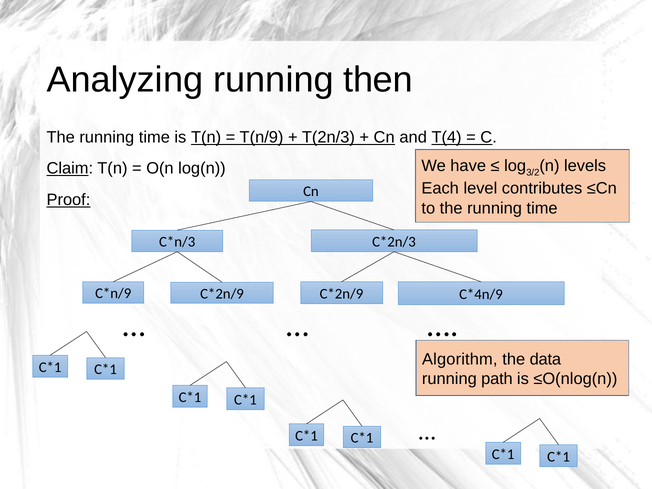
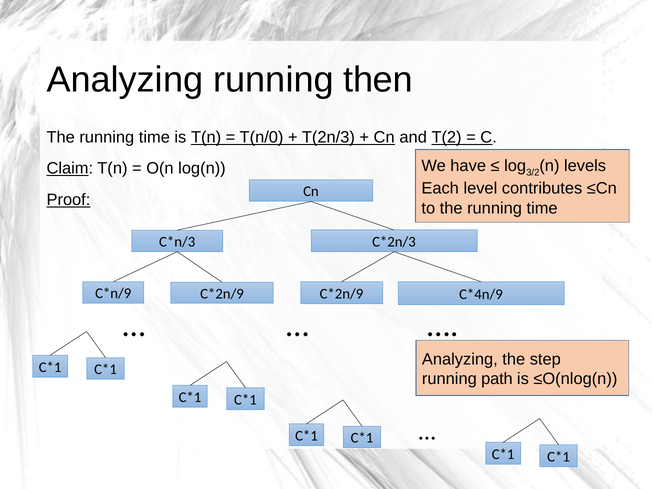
T(n/9: T(n/9 -> T(n/0
T(4: T(4 -> T(2
Algorithm at (460, 359): Algorithm -> Analyzing
data: data -> step
